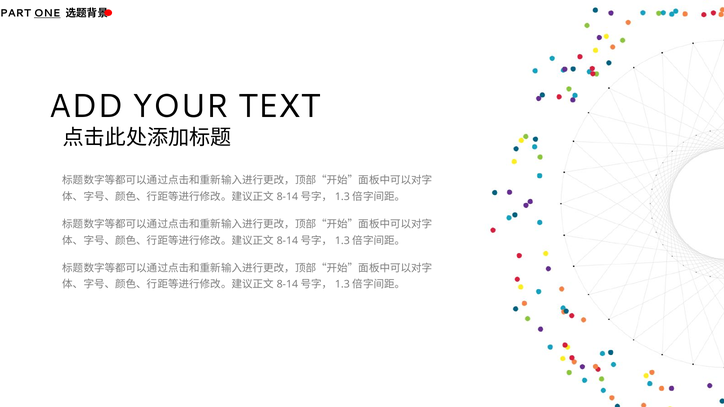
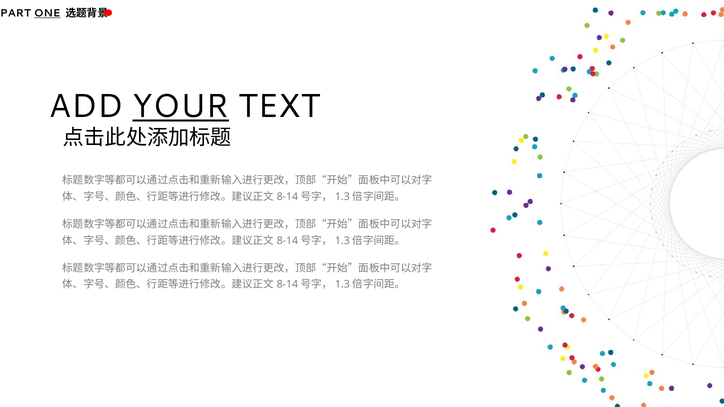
YOUR underline: none -> present
